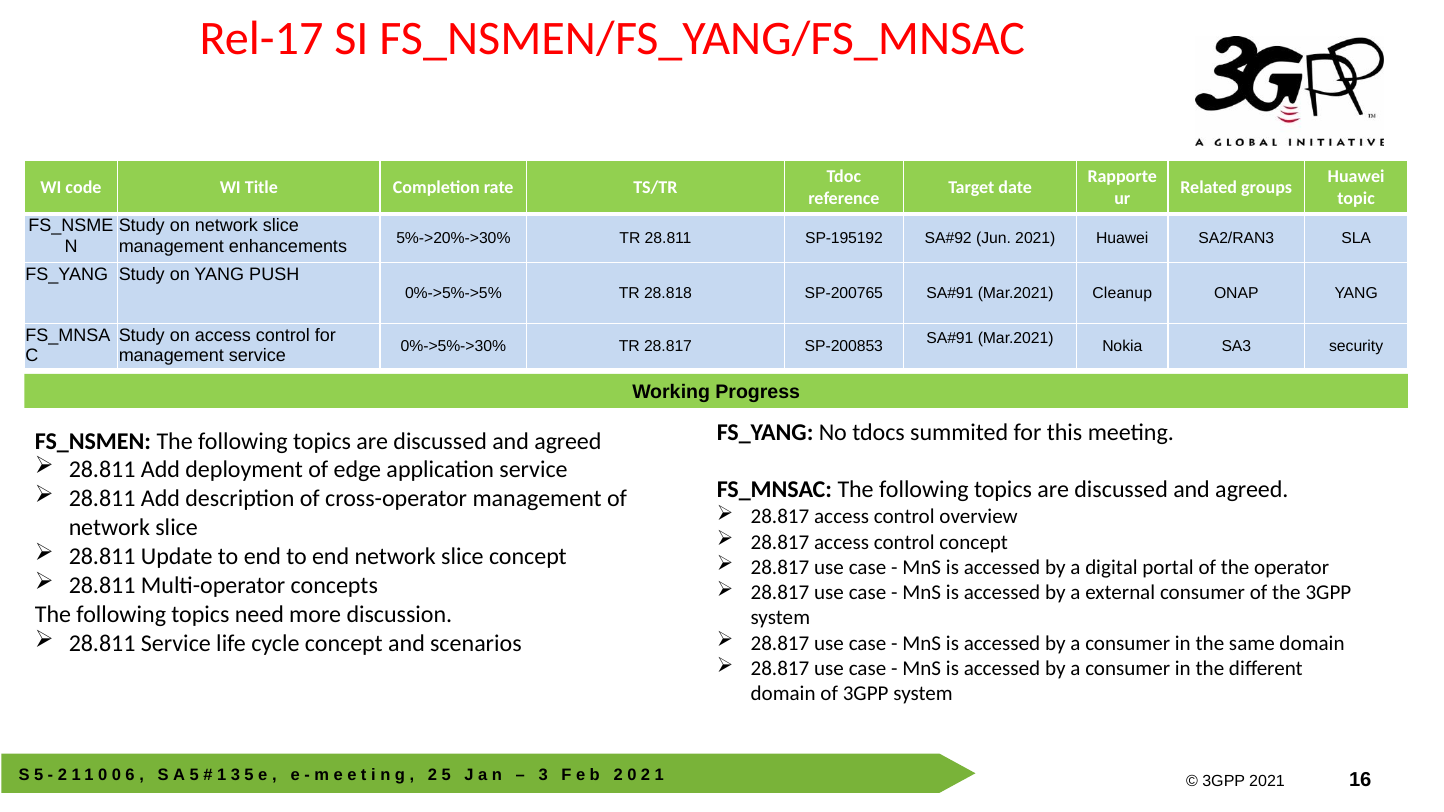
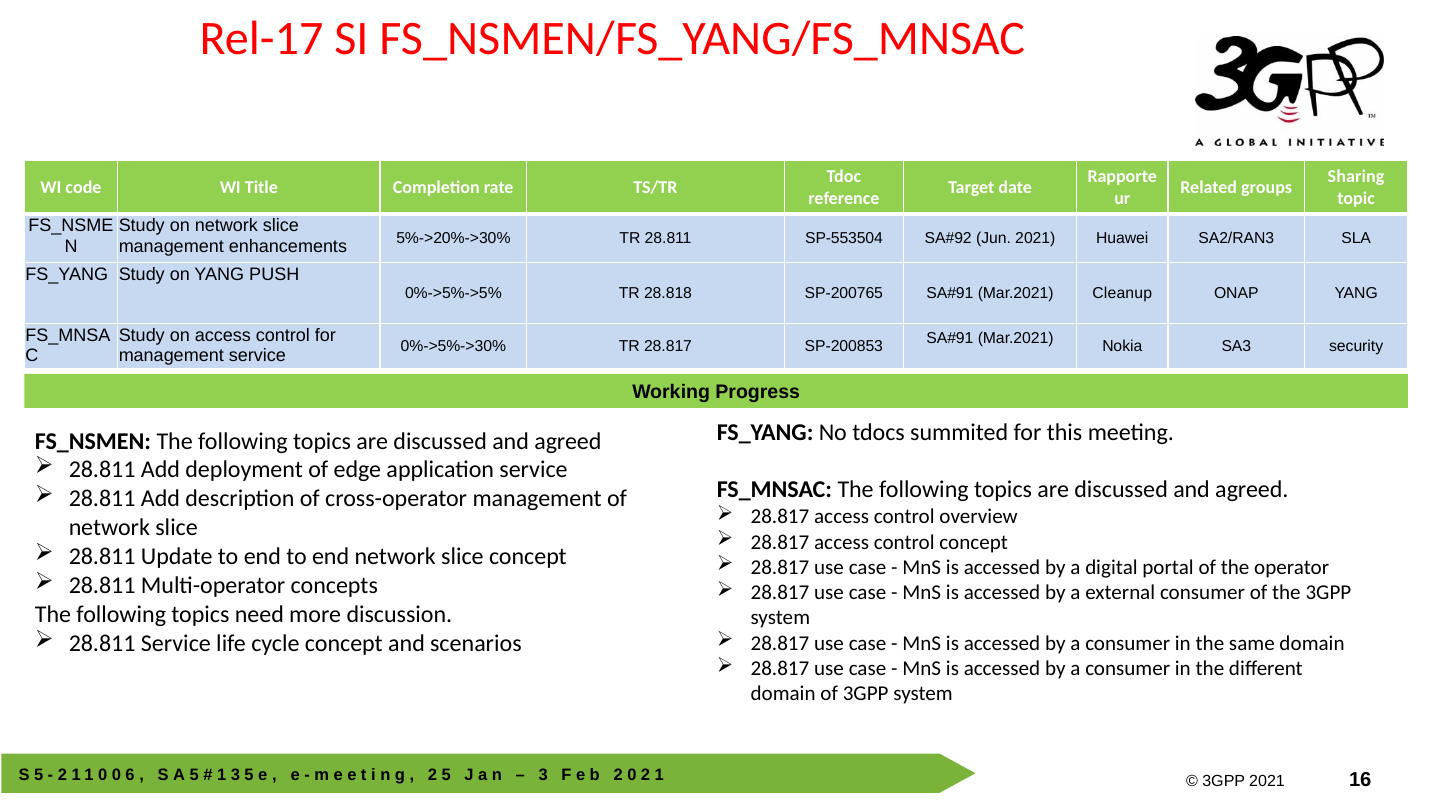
Huawei at (1356, 177): Huawei -> Sharing
SP-195192: SP-195192 -> SP-553504
